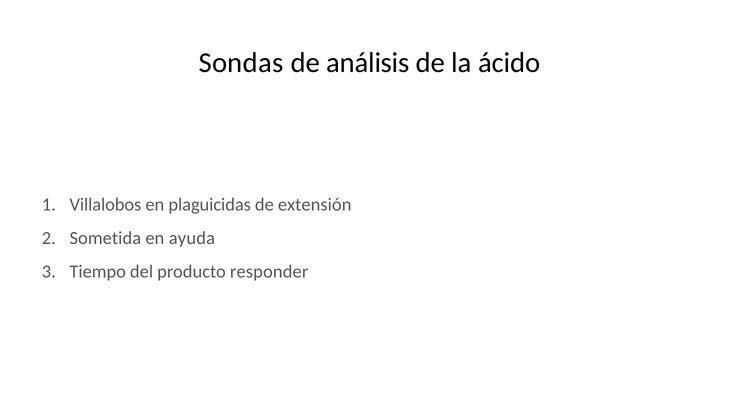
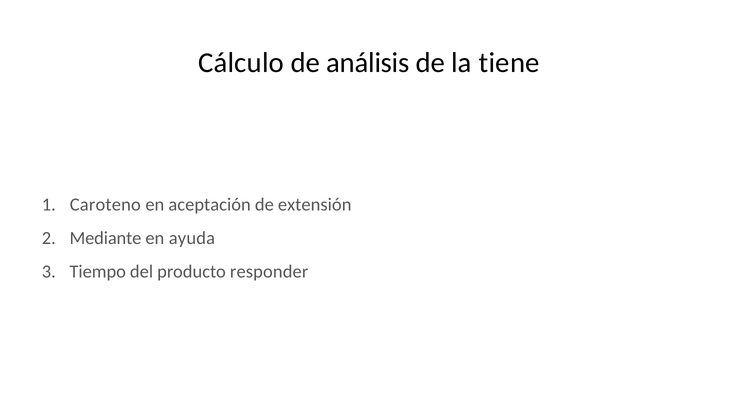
Sondas: Sondas -> Cálculo
ácido: ácido -> tiene
Villalobos: Villalobos -> Caroteno
plaguicidas: plaguicidas -> aceptación
Sometida: Sometida -> Mediante
